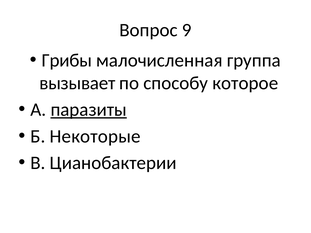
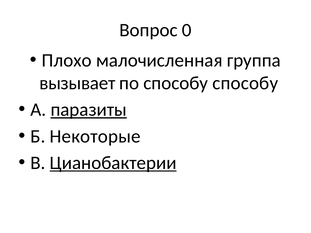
9: 9 -> 0
Грибы: Грибы -> Плохо
способу которое: которое -> способу
Цианобактерии underline: none -> present
